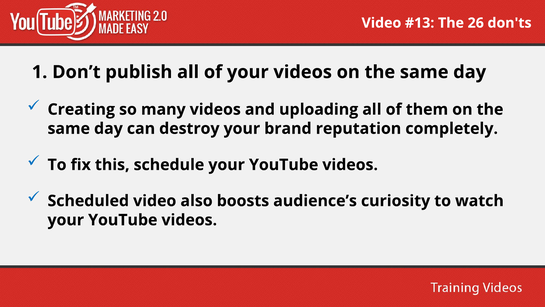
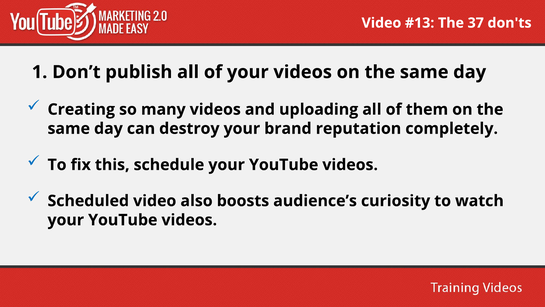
26: 26 -> 37
